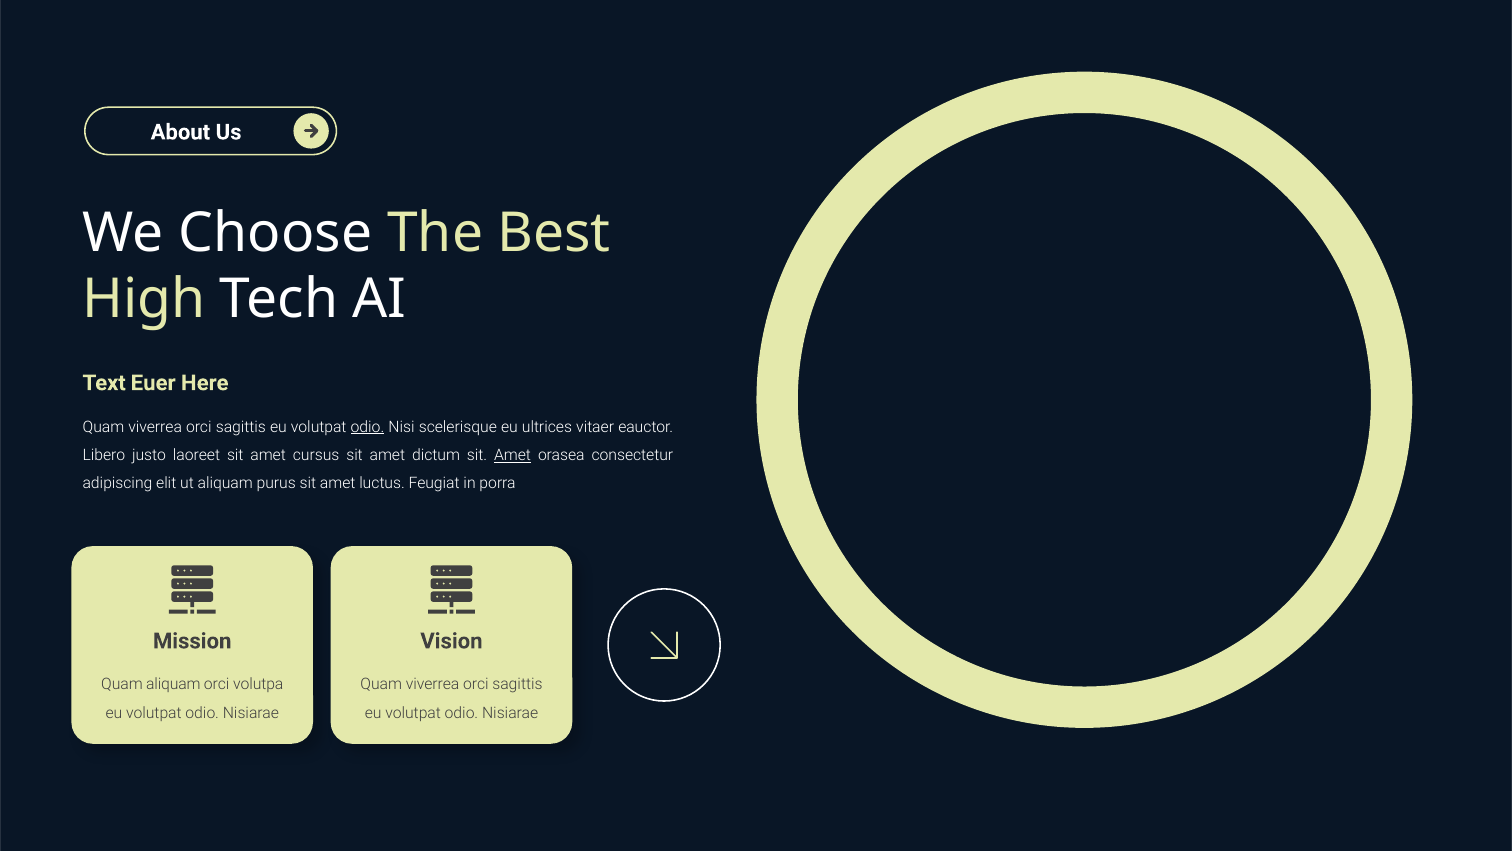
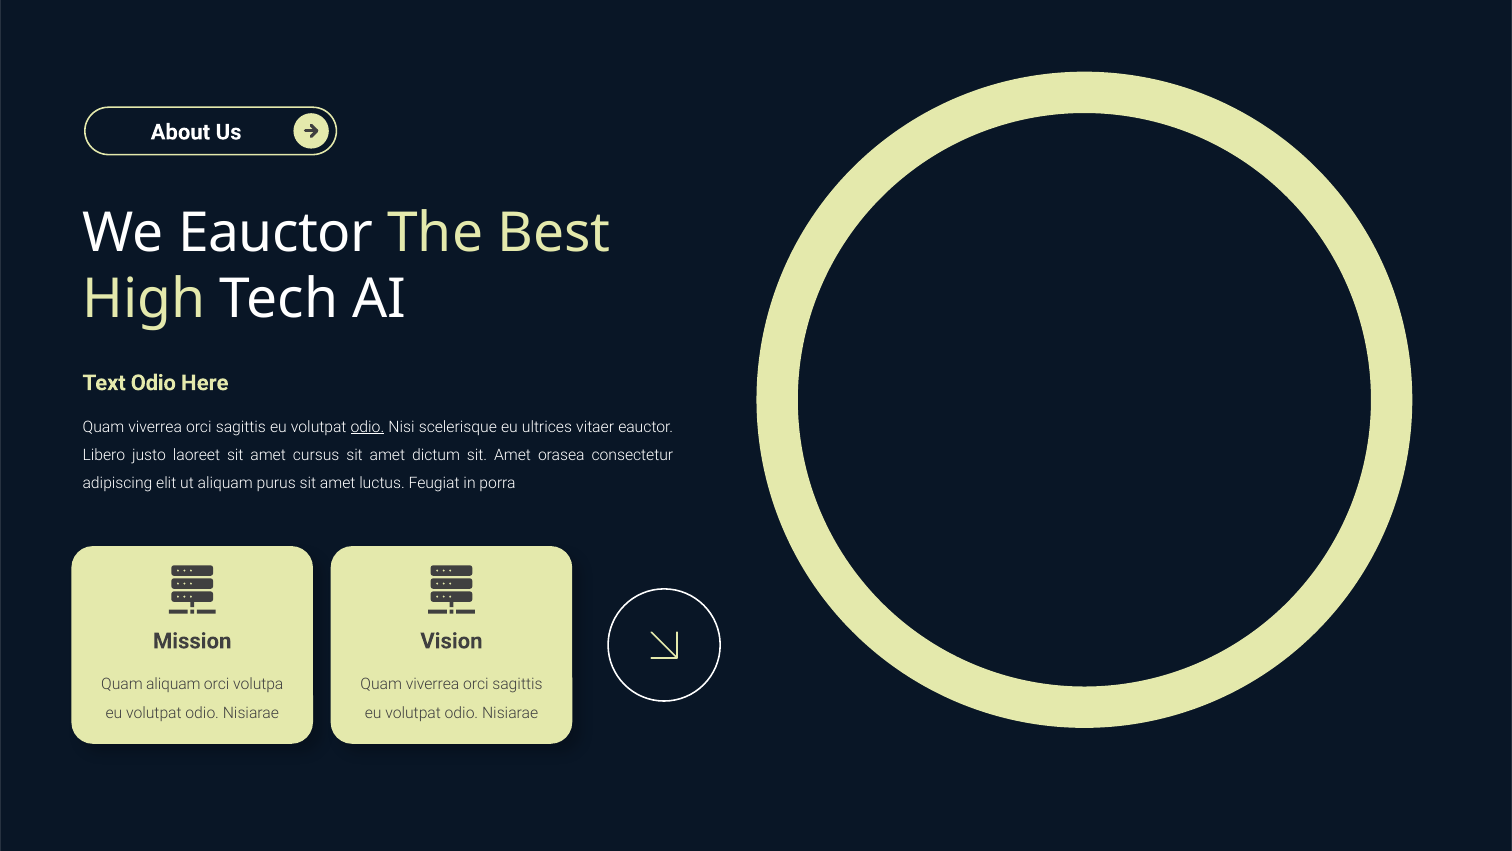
We Choose: Choose -> Eauctor
Text Euer: Euer -> Odio
Amet at (513, 455) underline: present -> none
